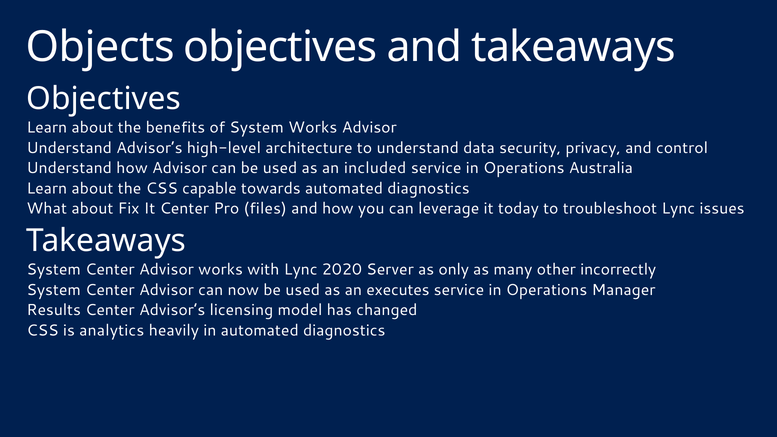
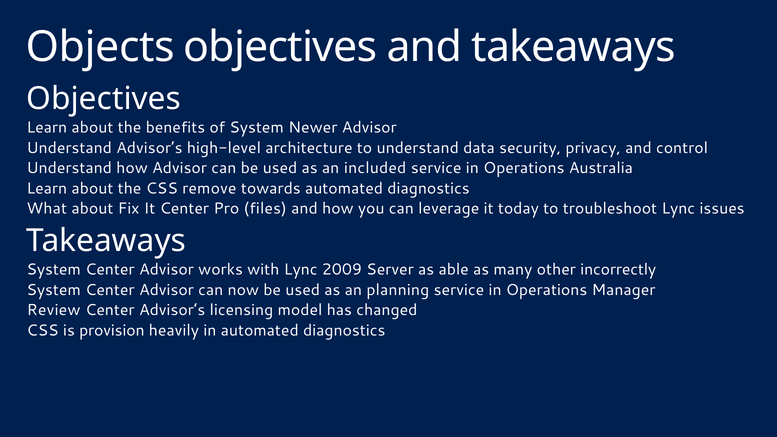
System Works: Works -> Newer
capable: capable -> remove
2020: 2020 -> 2009
only: only -> able
executes: executes -> planning
Results: Results -> Review
analytics: analytics -> provision
